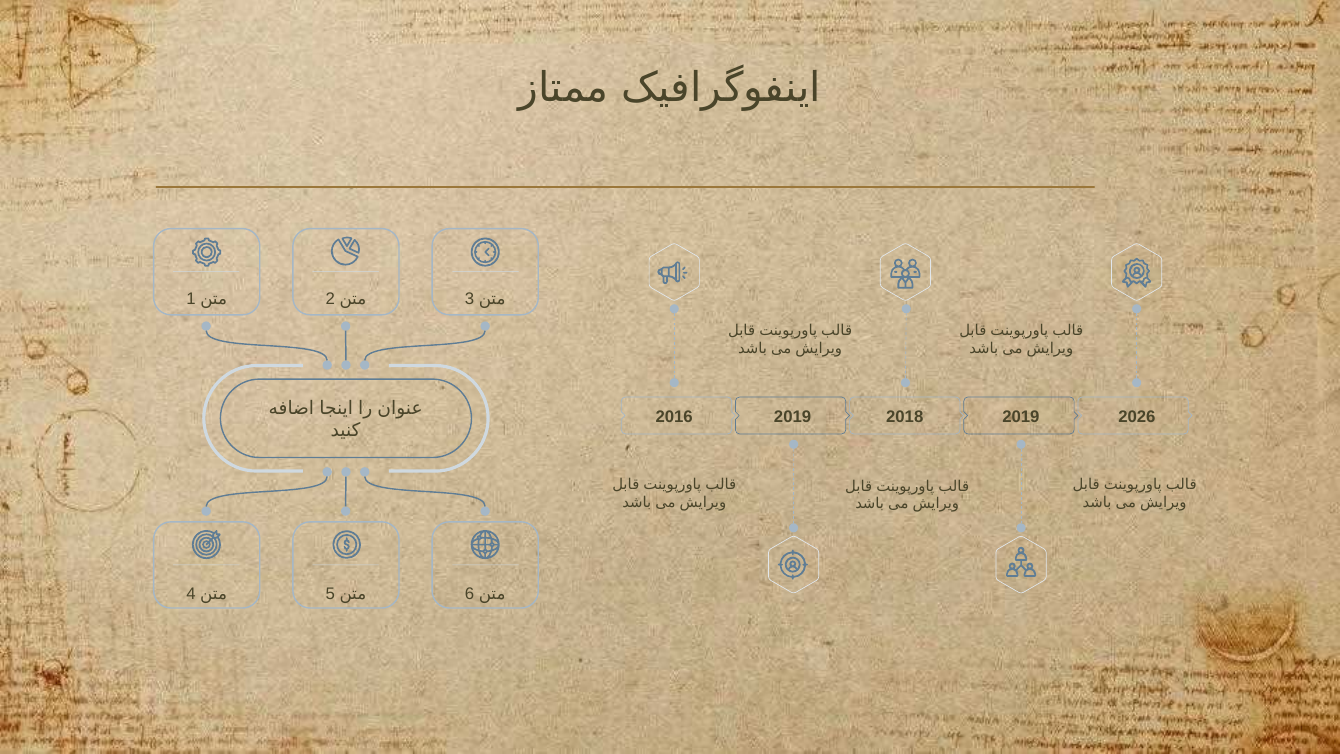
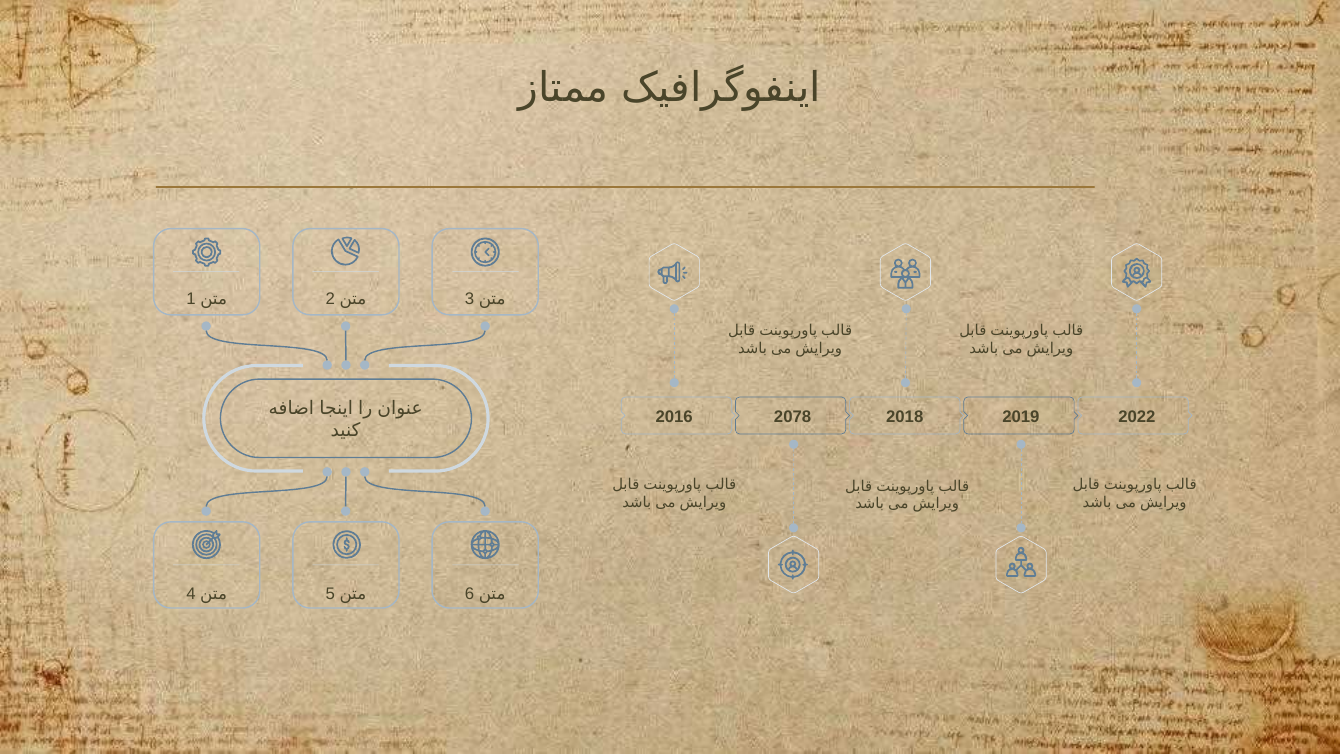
2016 2019: 2019 -> 2078
2026: 2026 -> 2022
